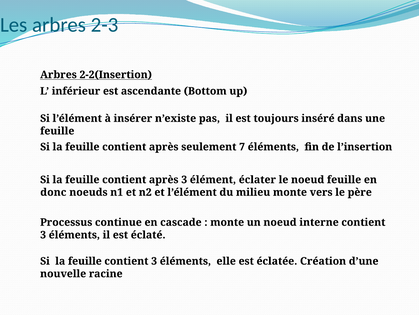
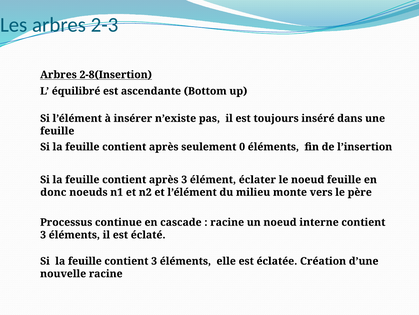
2-2(Insertion: 2-2(Insertion -> 2-8(Insertion
inférieur: inférieur -> équilibré
7: 7 -> 0
monte at (227, 222): monte -> racine
